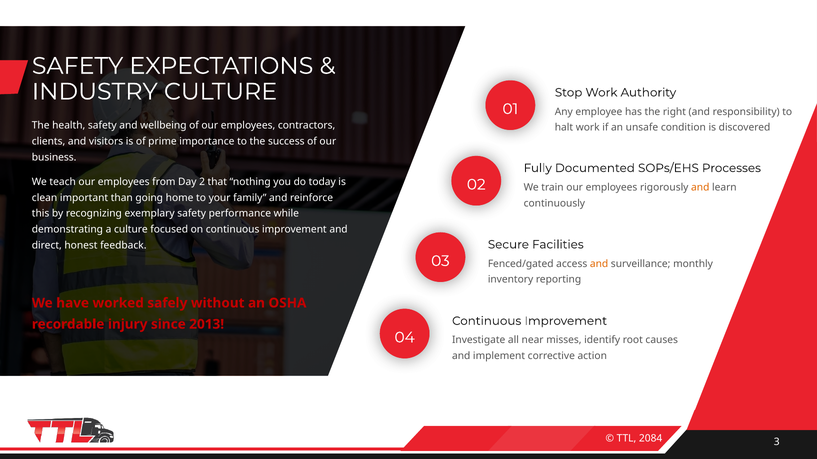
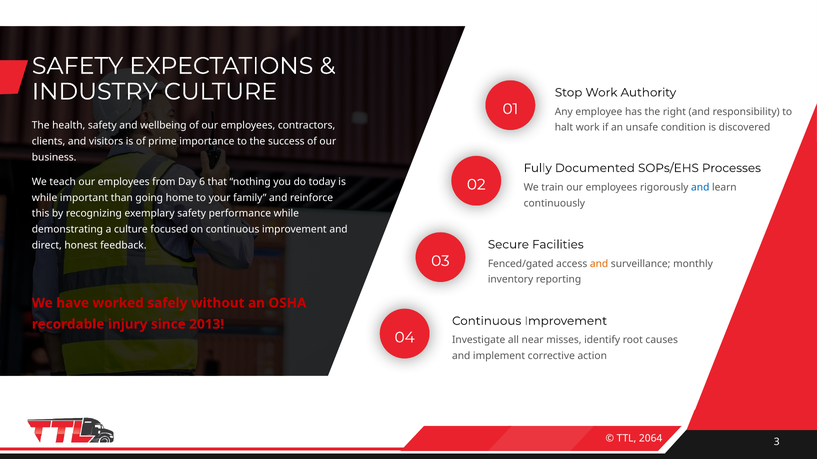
2: 2 -> 6
and at (700, 187) colour: orange -> blue
clean at (45, 198): clean -> while
2084: 2084 -> 2064
